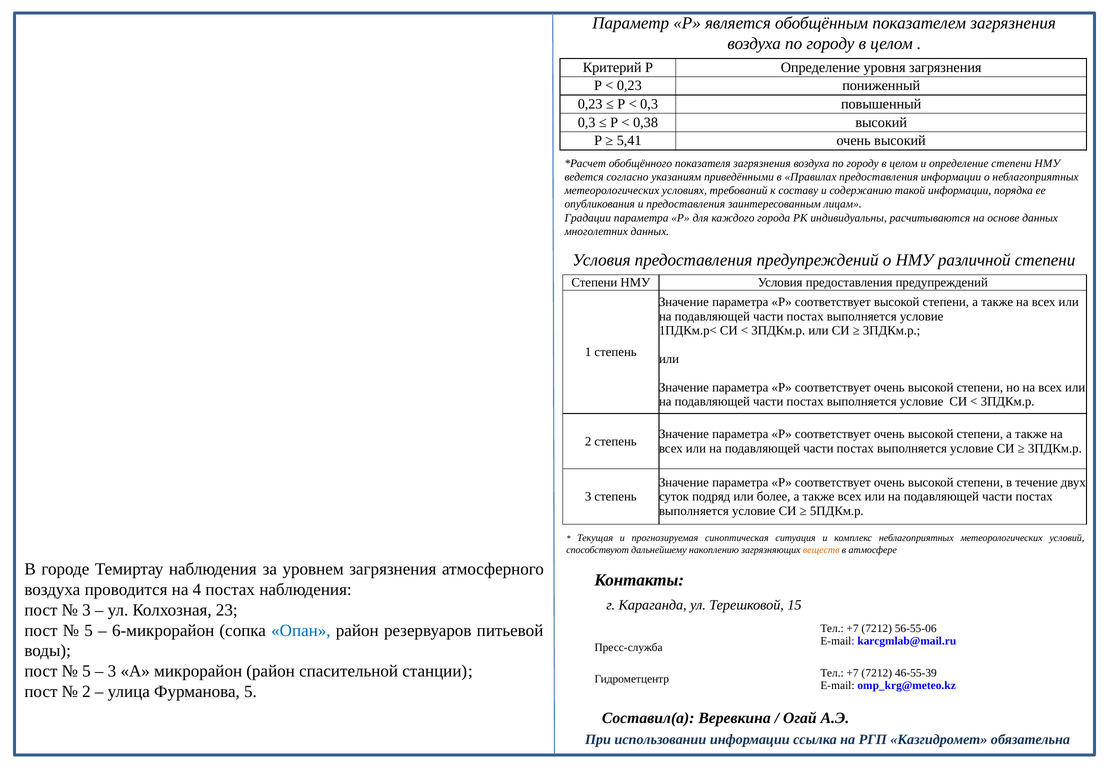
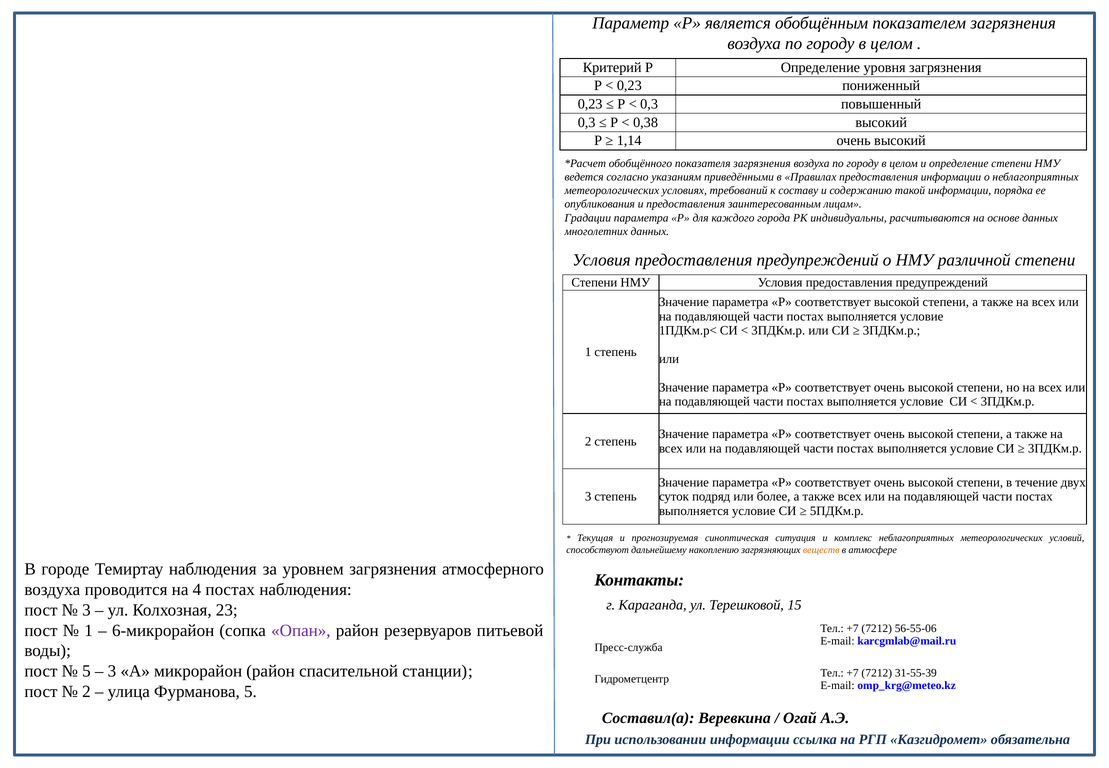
5,41: 5,41 -> 1,14
5 at (89, 630): 5 -> 1
Опан colour: blue -> purple
46-55-39: 46-55-39 -> 31-55-39
